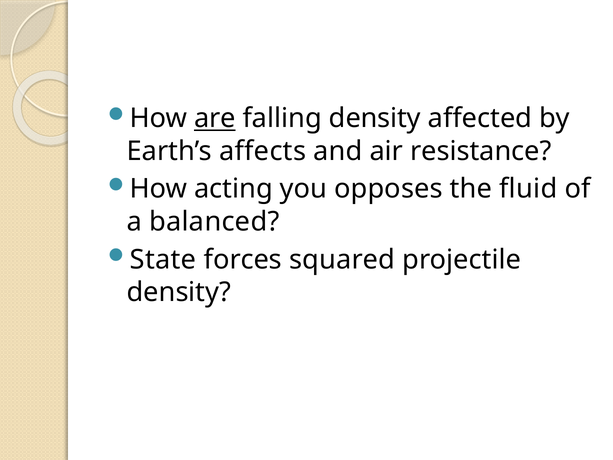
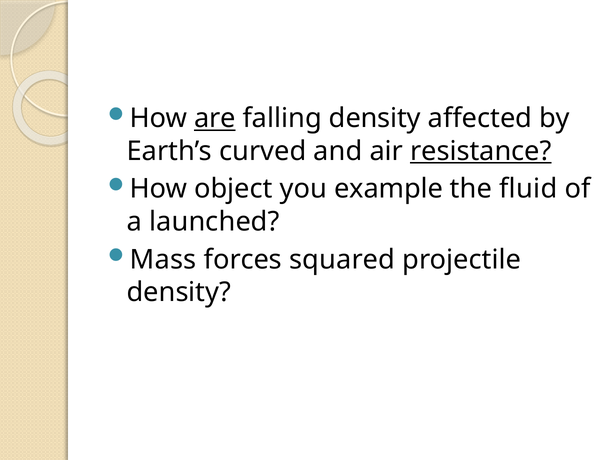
affects: affects -> curved
resistance underline: none -> present
acting: acting -> object
opposes: opposes -> example
balanced: balanced -> launched
State: State -> Mass
